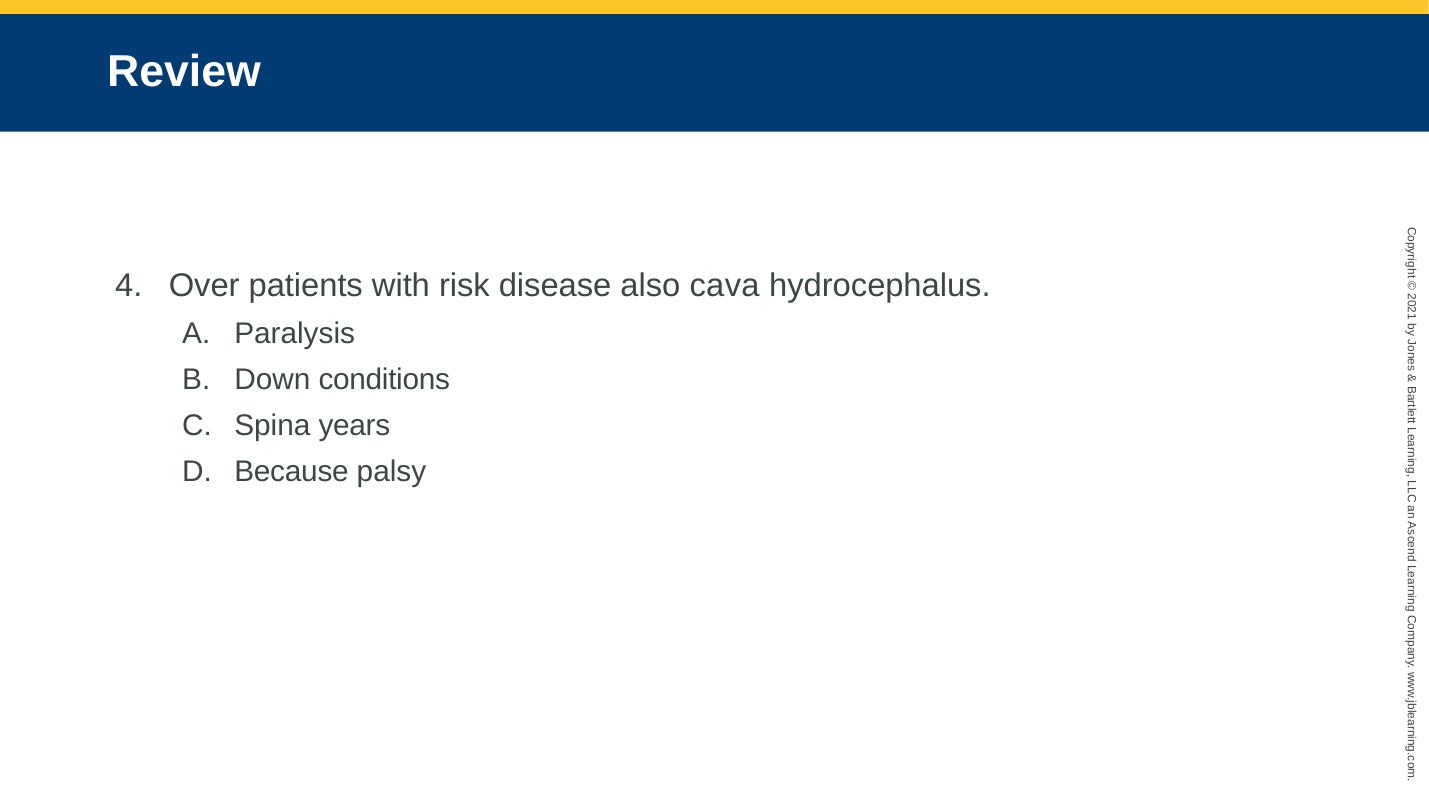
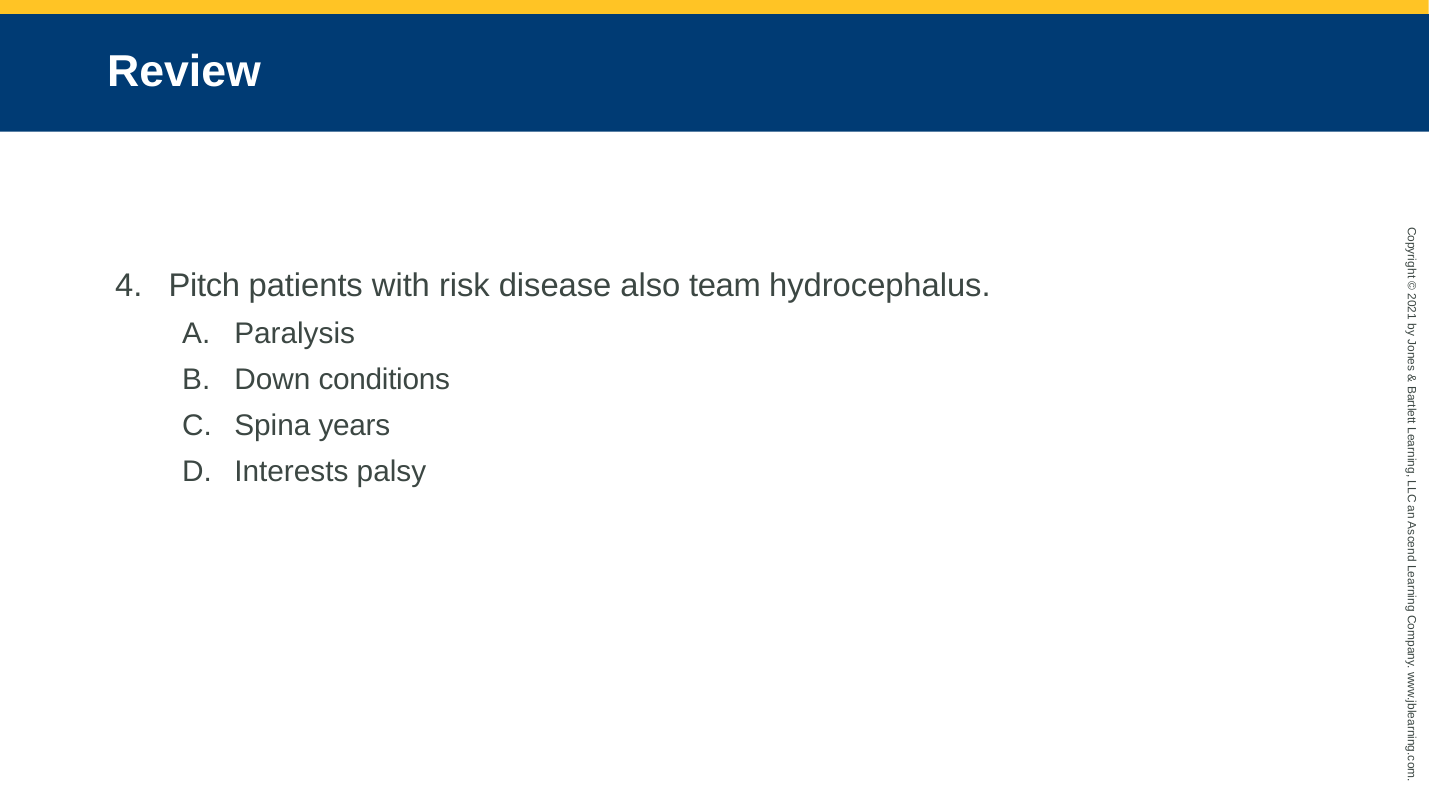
Over: Over -> Pitch
cava: cava -> team
Because: Because -> Interests
